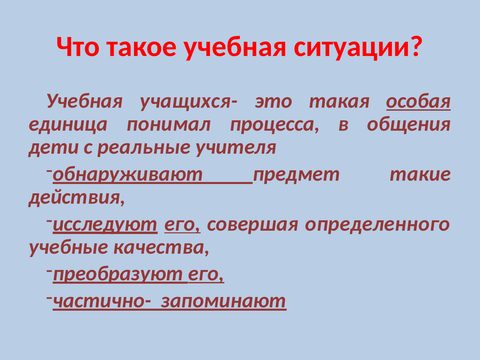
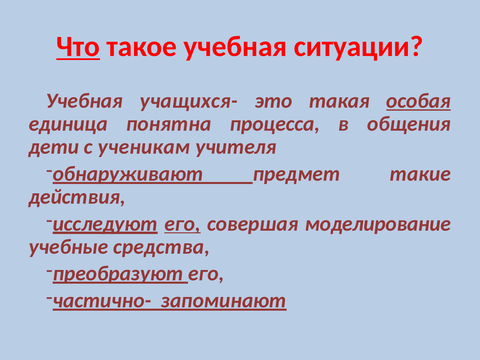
Что underline: none -> present
понимал: понимал -> понятна
реальные: реальные -> ученикам
определенного: определенного -> моделирование
качества: качества -> средства
его at (206, 274) underline: present -> none
